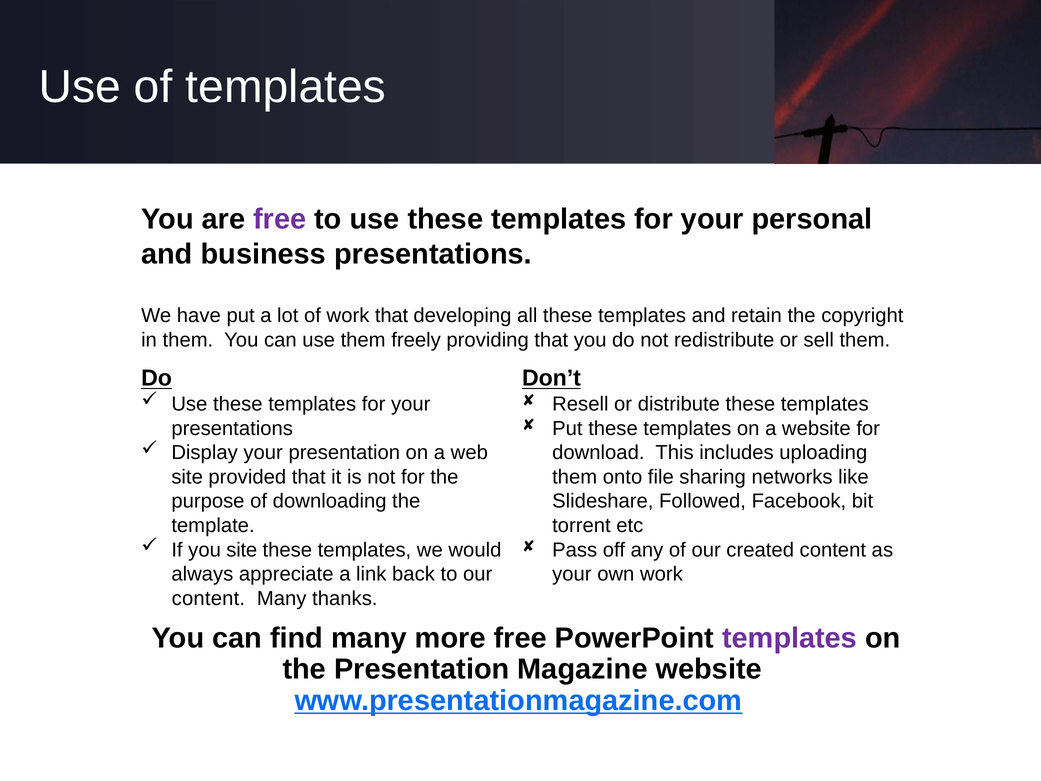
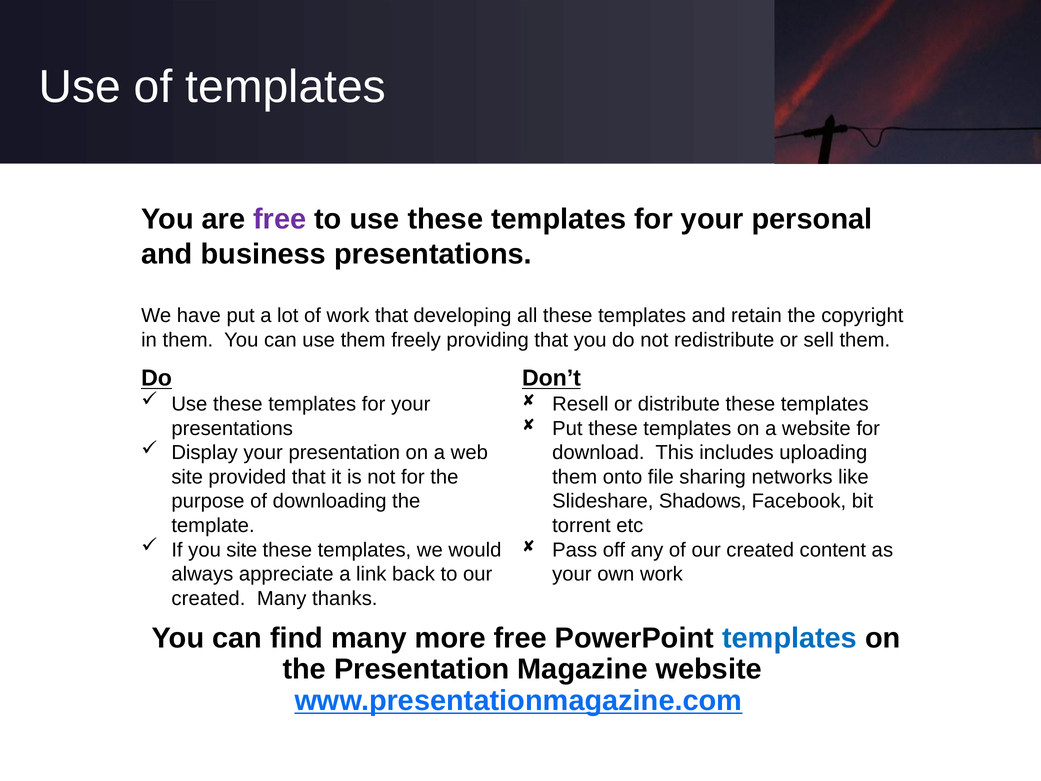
Followed: Followed -> Shadows
content at (208, 598): content -> created
templates at (790, 638) colour: purple -> blue
